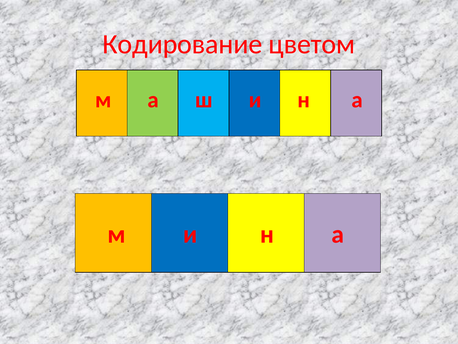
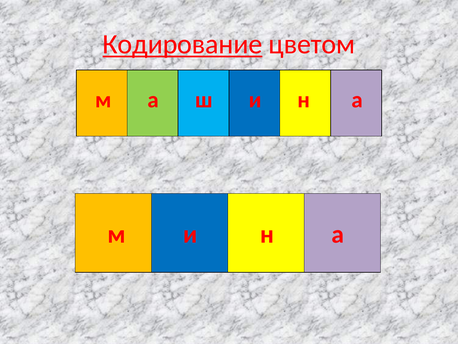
Кодирование underline: none -> present
